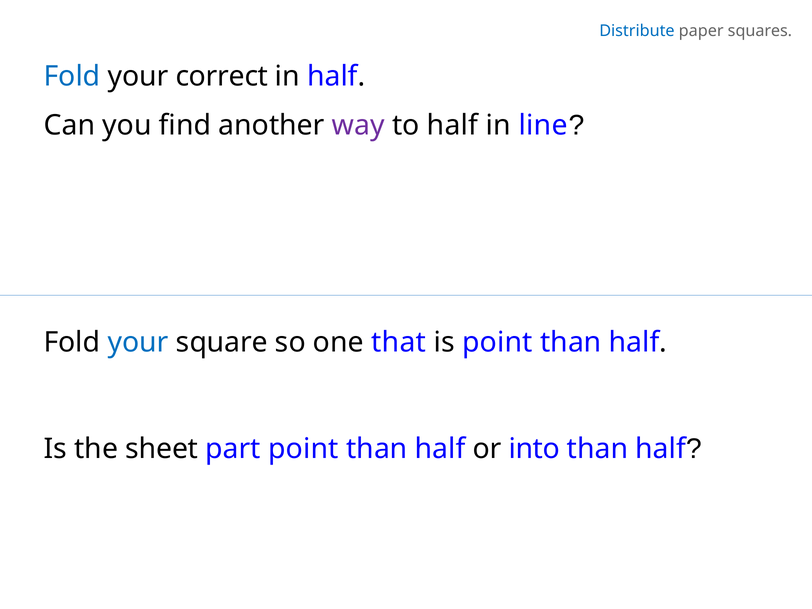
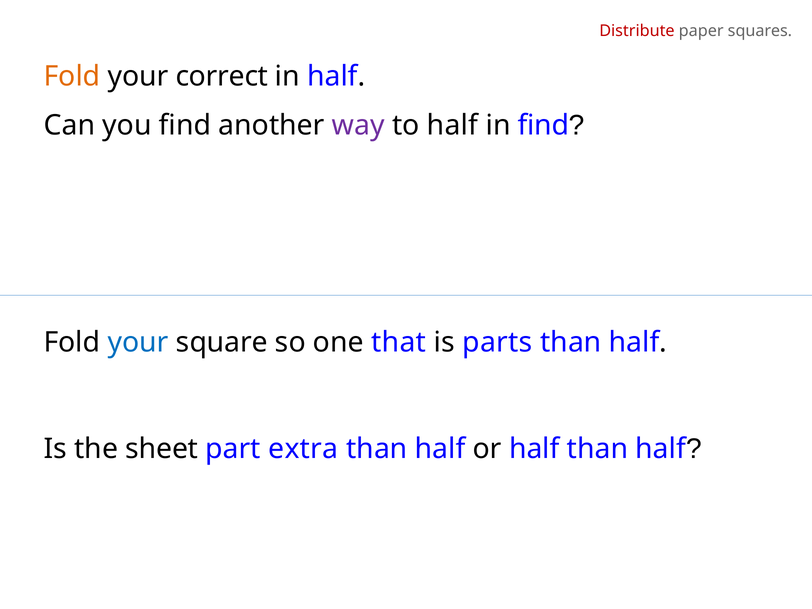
Distribute colour: blue -> red
Fold at (72, 76) colour: blue -> orange
in line: line -> find
is point: point -> parts
part point: point -> extra
or into: into -> half
